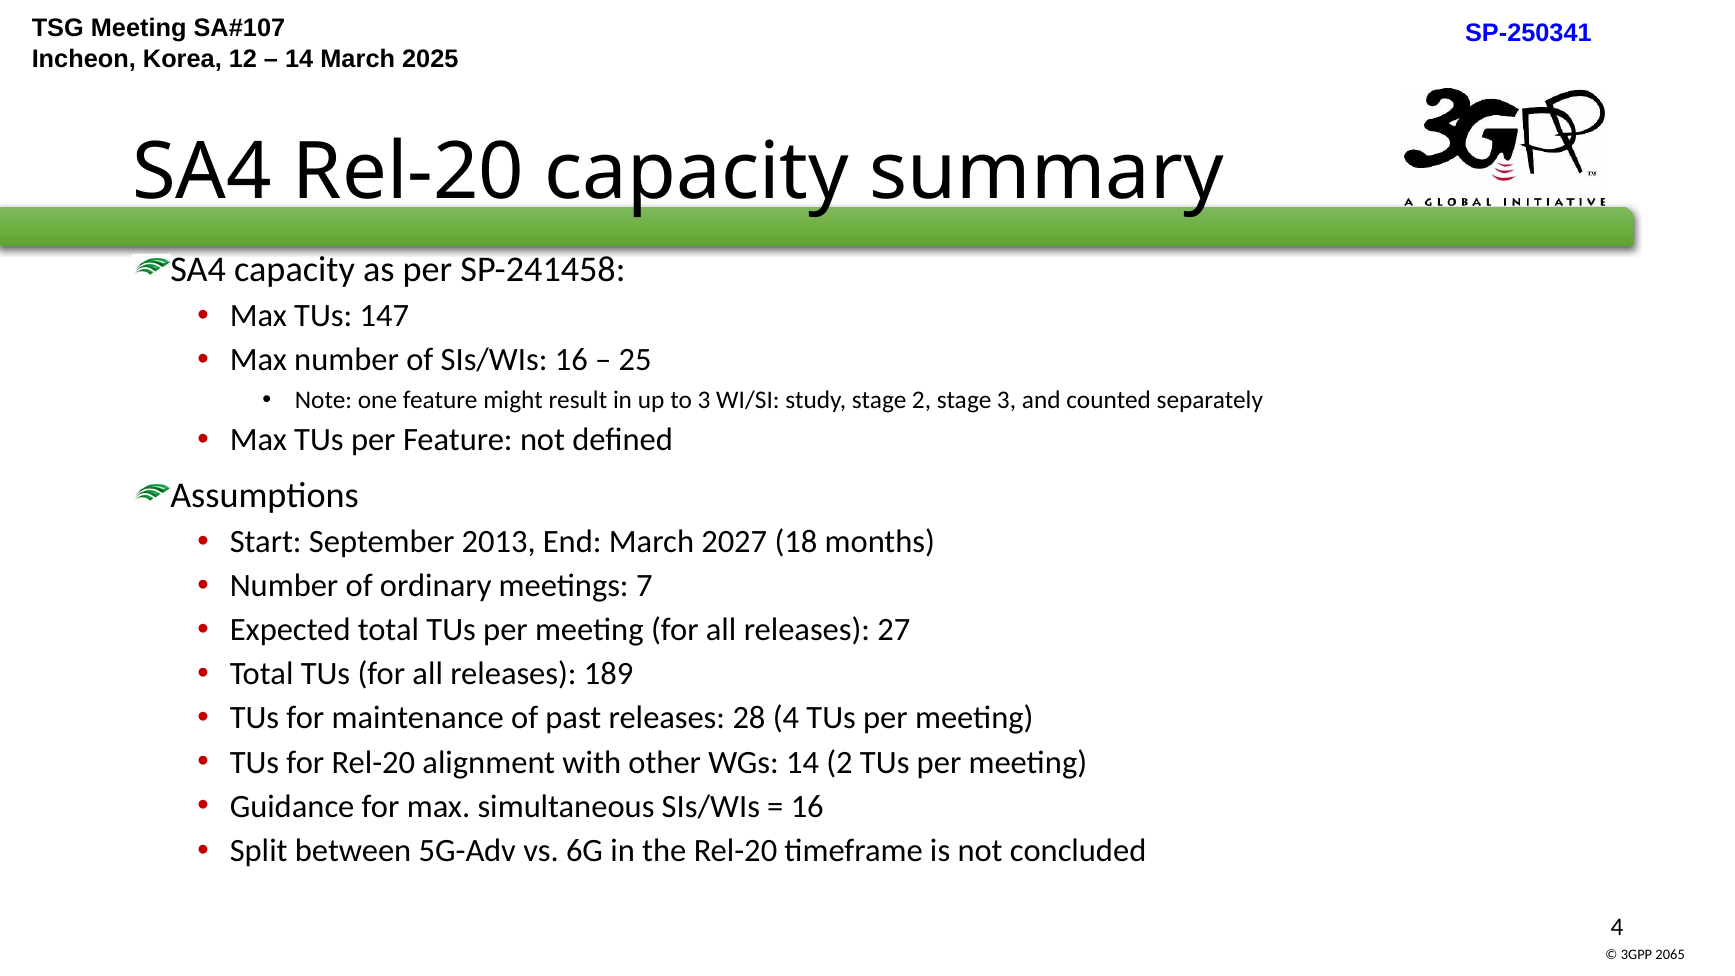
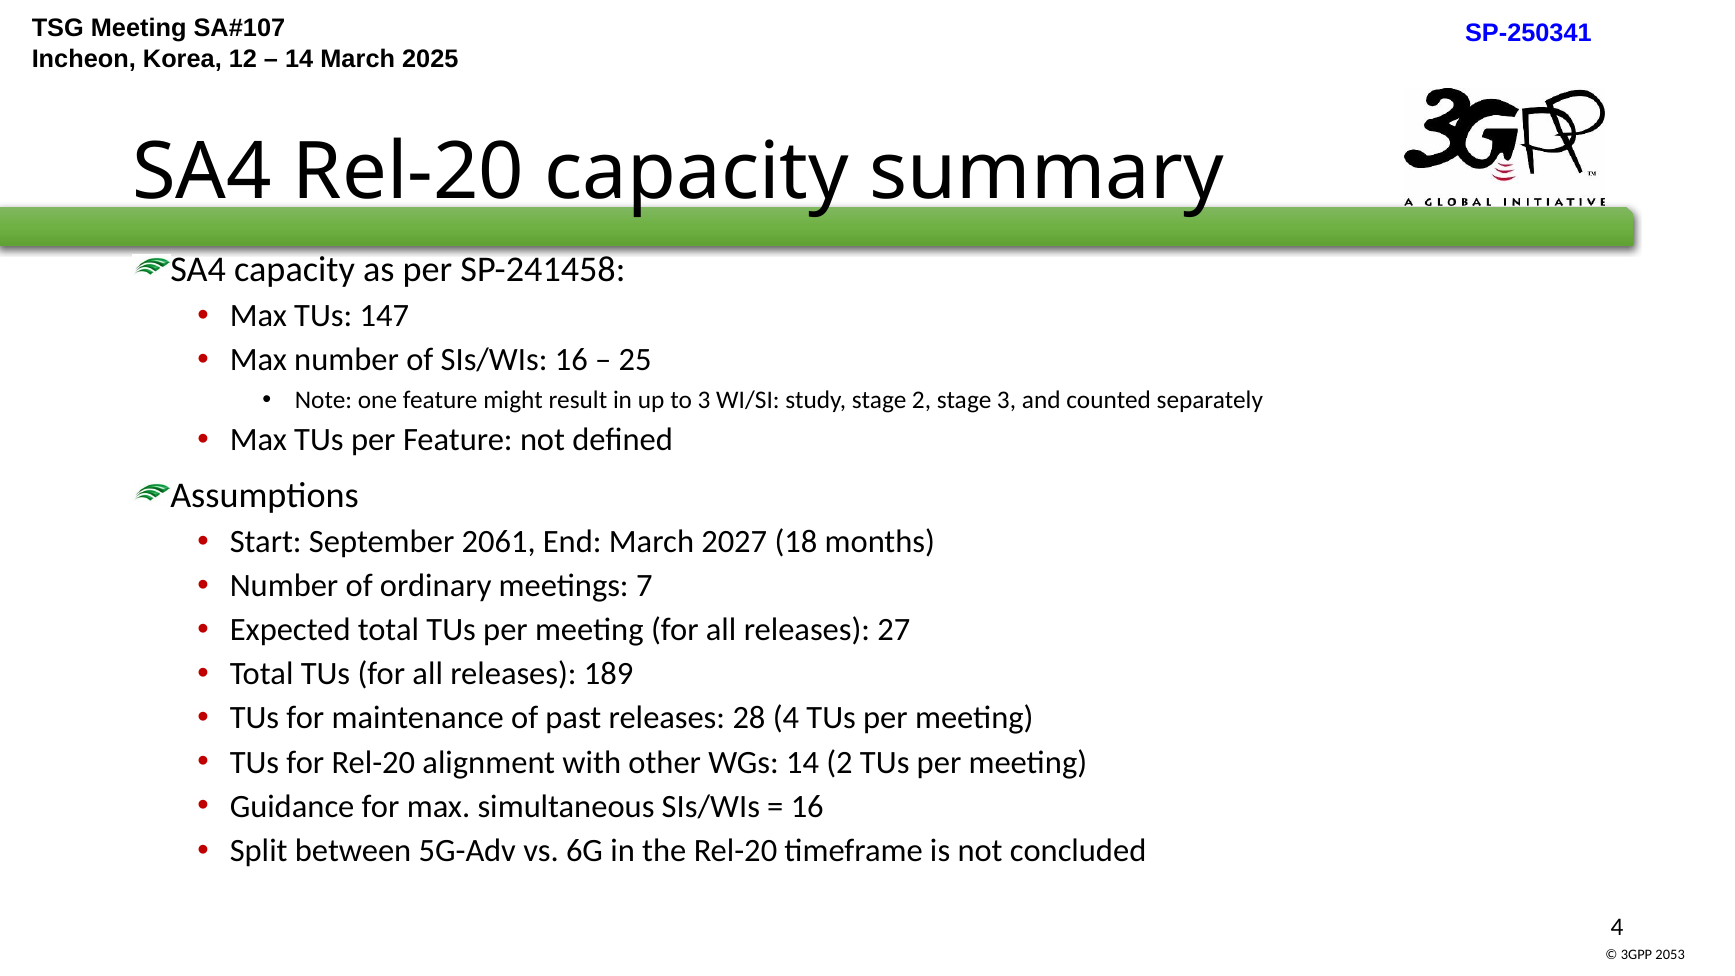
2013: 2013 -> 2061
2065: 2065 -> 2053
